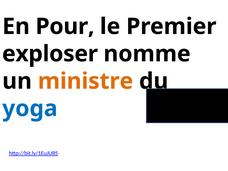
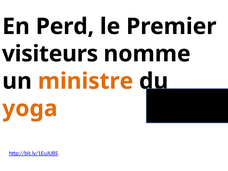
Pour: Pour -> Perd
exploser: exploser -> visiteurs
yoga colour: blue -> orange
